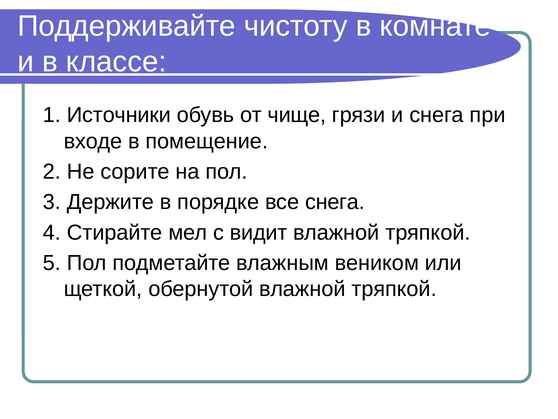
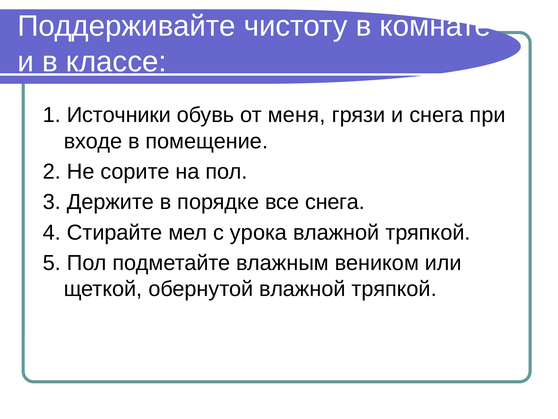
чище: чище -> меня
видит: видит -> урока
